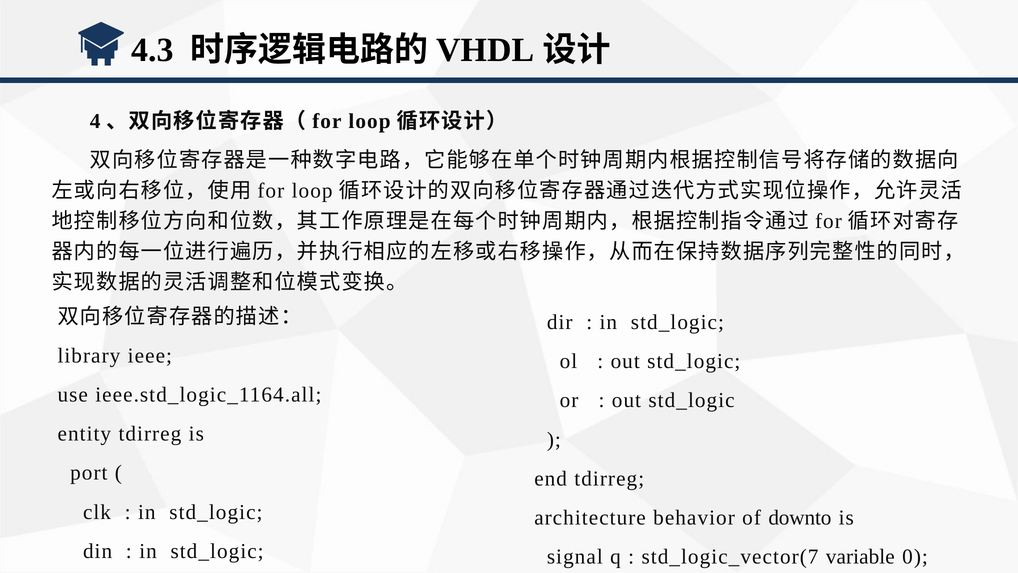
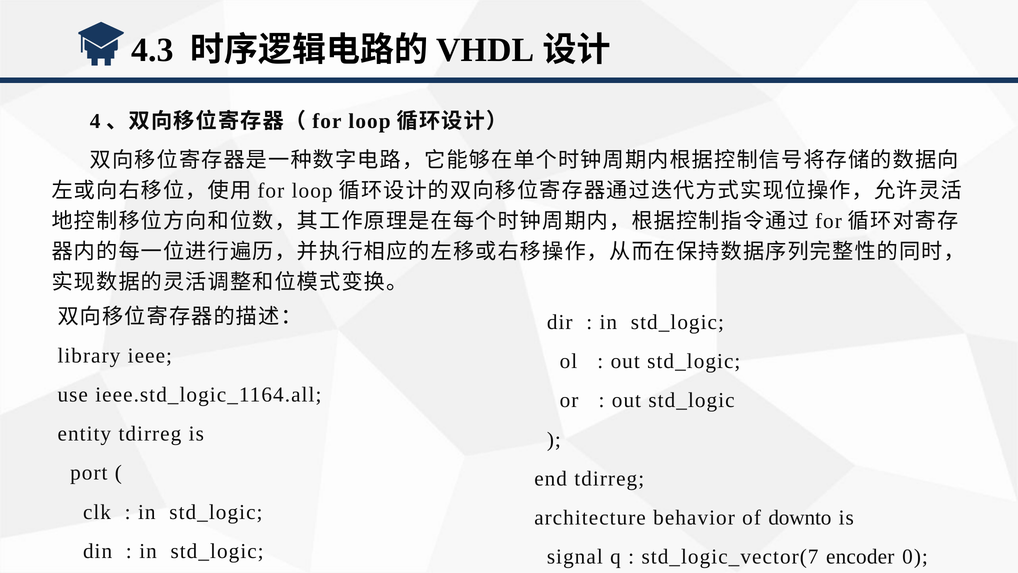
variable: variable -> encoder
